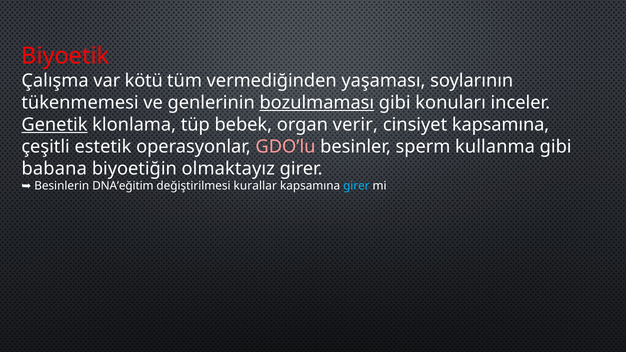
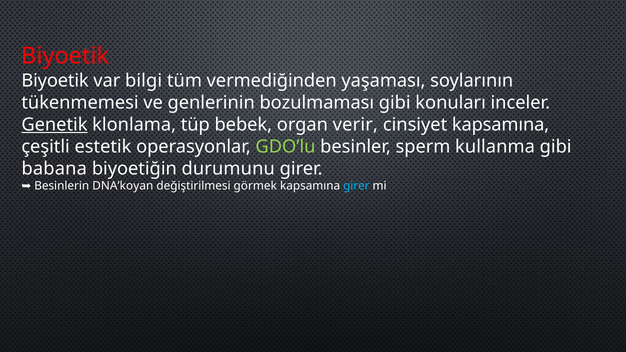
Çalışma at (55, 81): Çalışma -> Biyoetik
kötü: kötü -> bilgi
bozulmaması underline: present -> none
GDO’lu colour: pink -> light green
olmaktayız: olmaktayız -> durumunu
DNA’eğitim: DNA’eğitim -> DNA’koyan
kurallar: kurallar -> görmek
